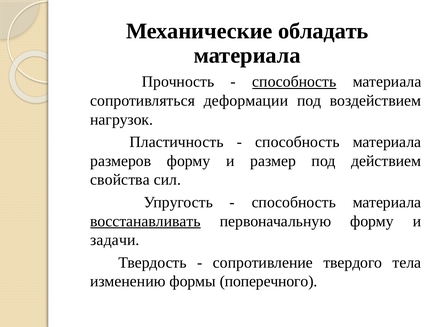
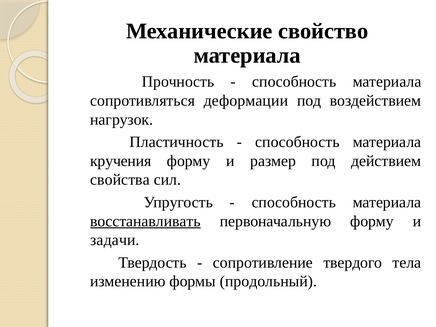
обладать: обладать -> свойство
способность at (294, 82) underline: present -> none
размеров: размеров -> кручения
поперечного: поперечного -> продольный
